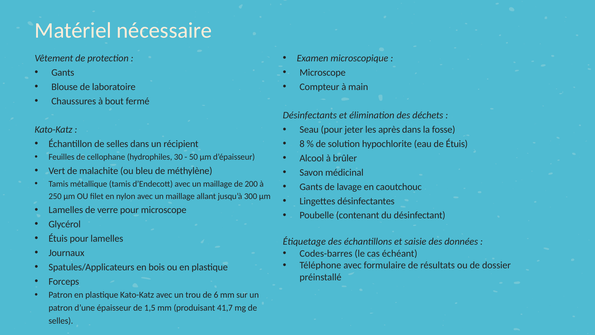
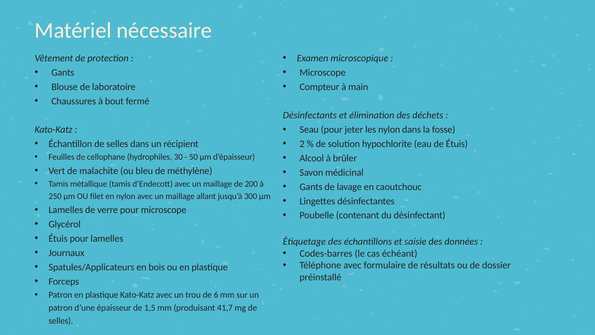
les après: après -> nylon
8: 8 -> 2
